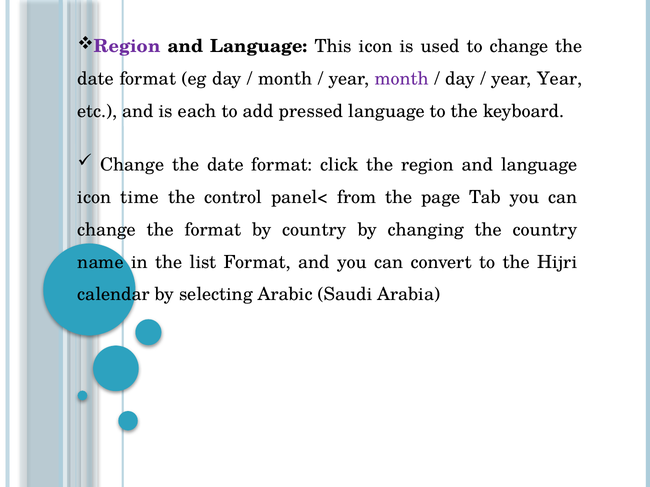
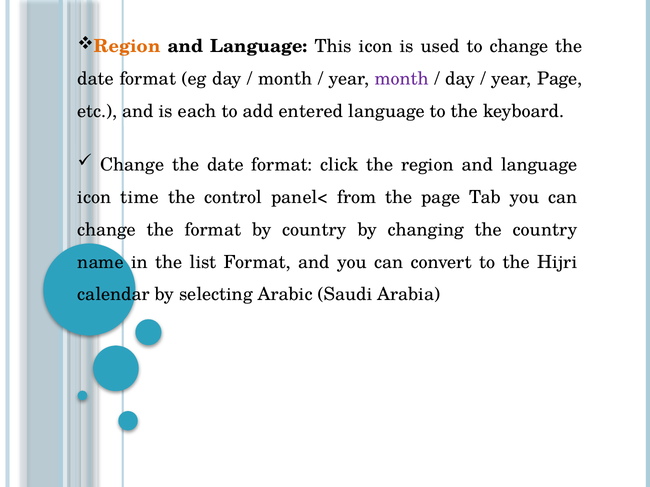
Region at (127, 46) colour: purple -> orange
year Year: Year -> Page
pressed: pressed -> entered
